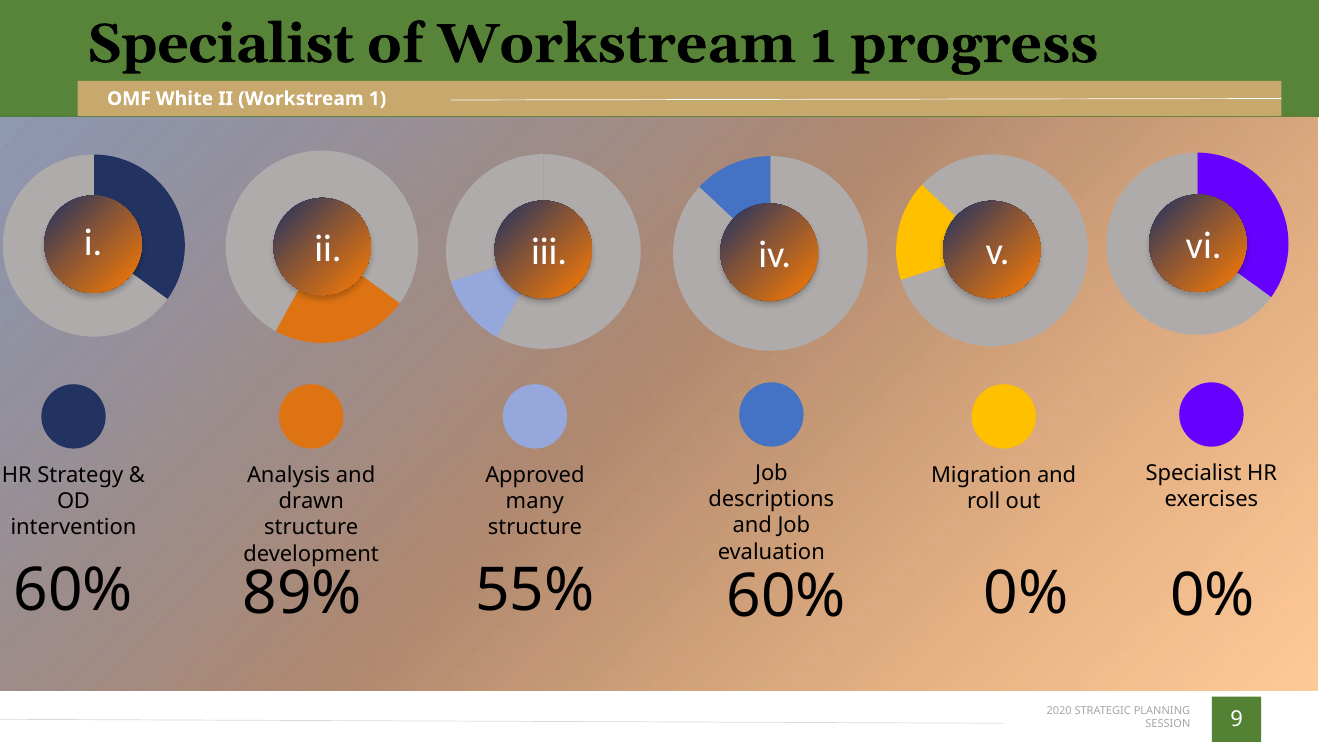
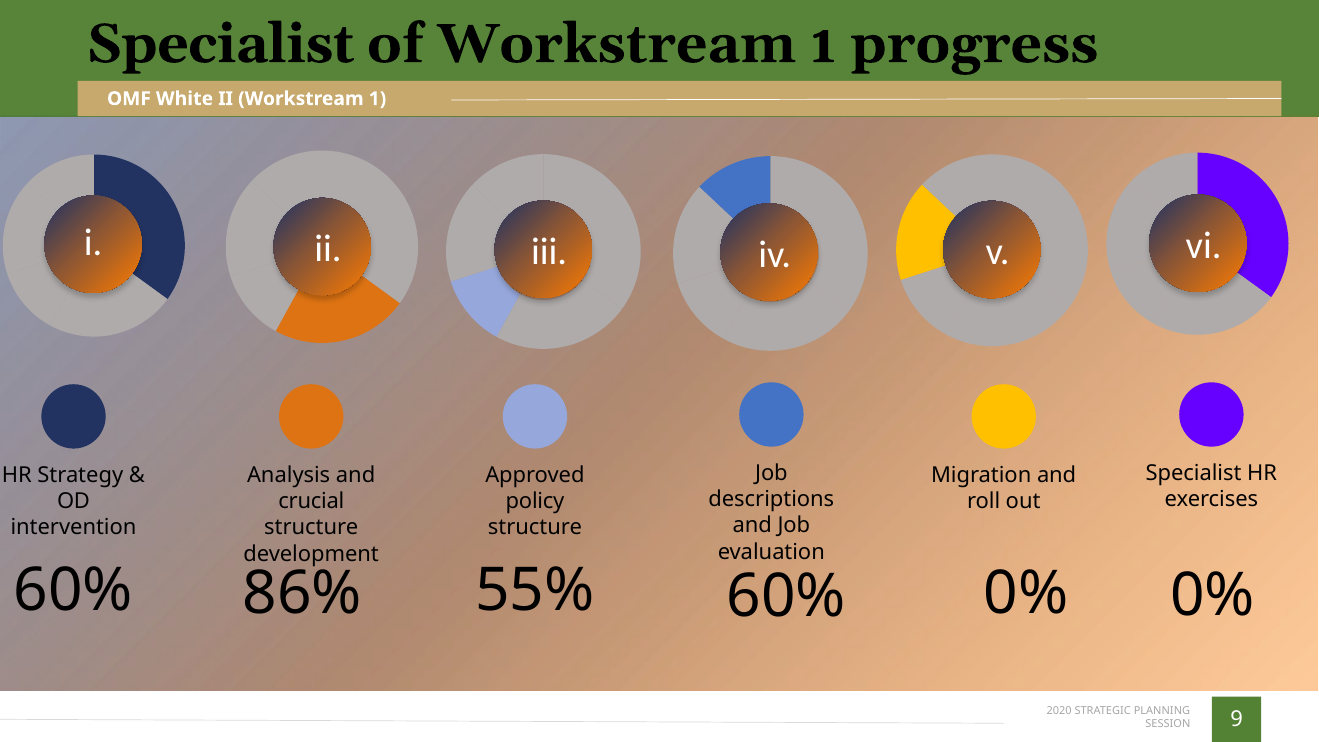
drawn: drawn -> crucial
many: many -> policy
89%: 89% -> 86%
